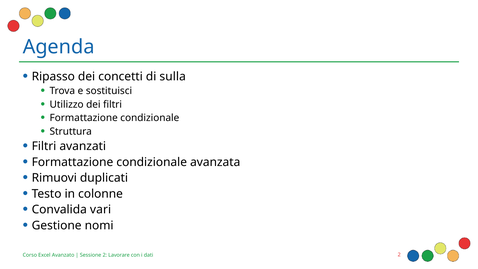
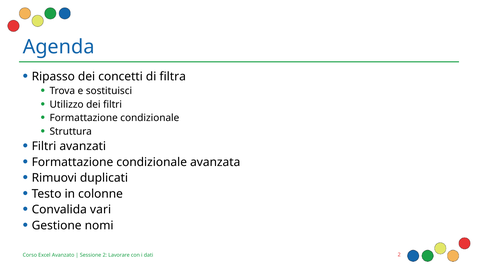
sulla: sulla -> filtra
